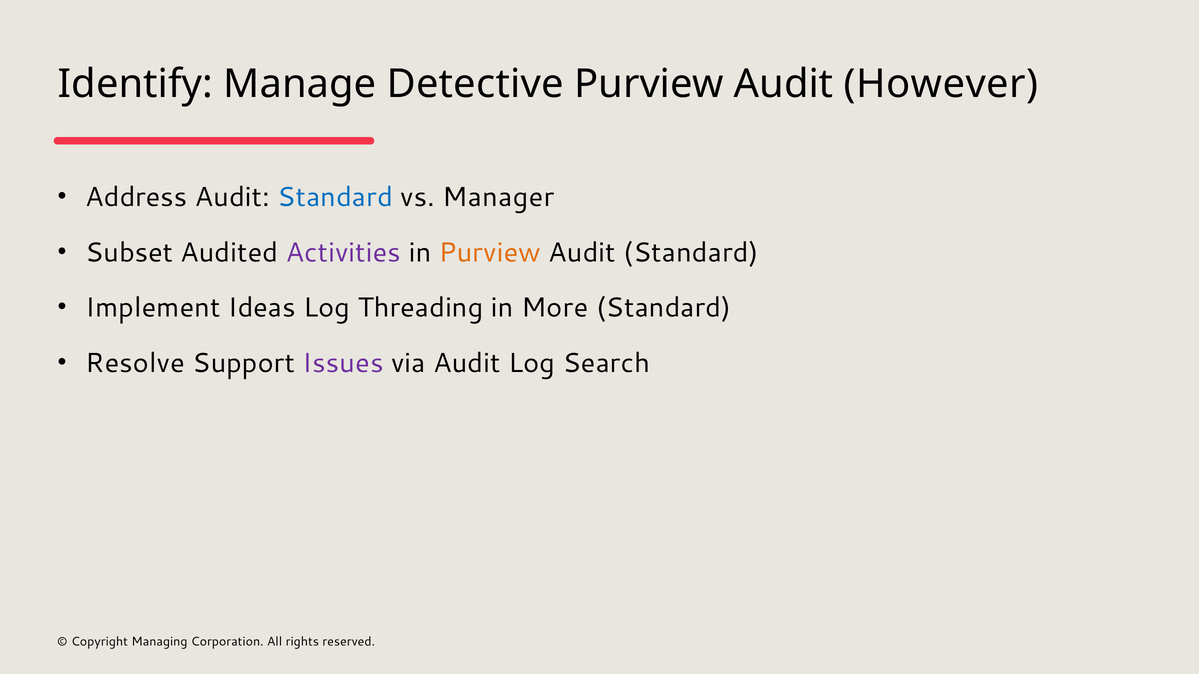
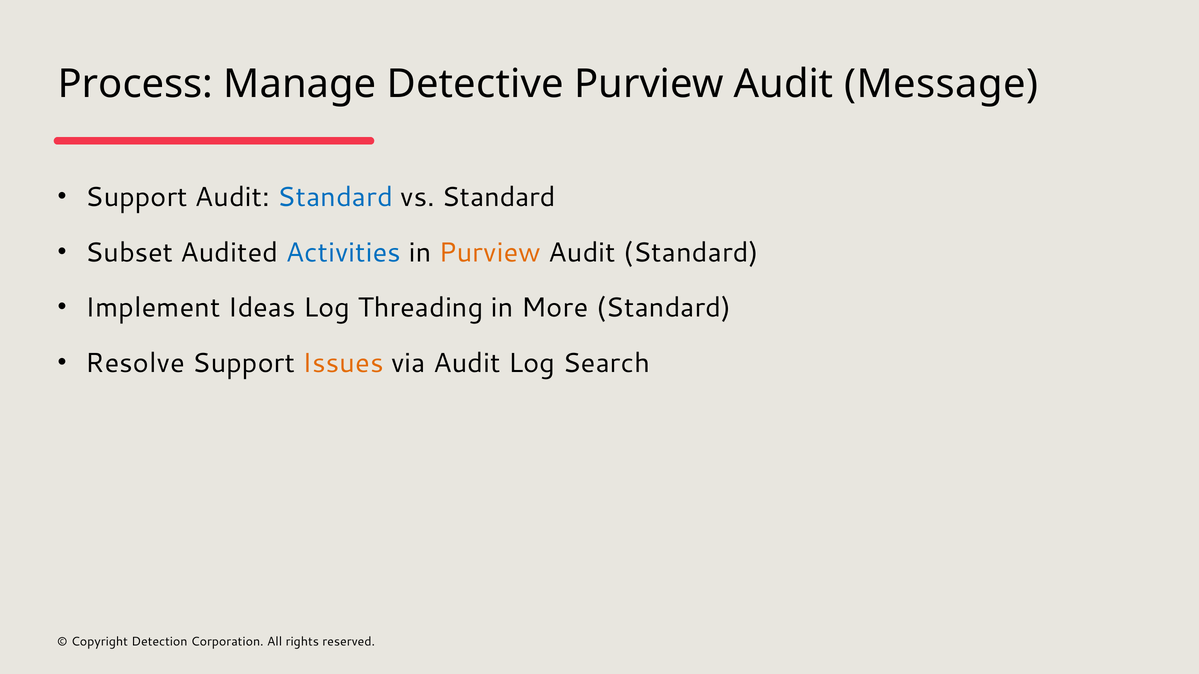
Identify: Identify -> Process
However: However -> Message
Address at (137, 197): Address -> Support
vs Manager: Manager -> Standard
Activities colour: purple -> blue
Issues colour: purple -> orange
Managing: Managing -> Detection
